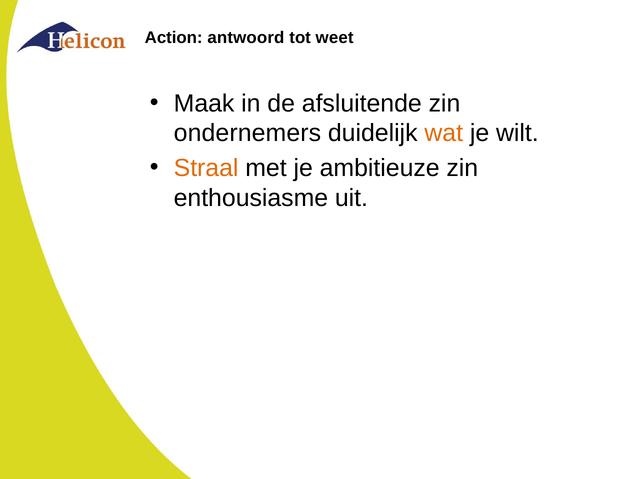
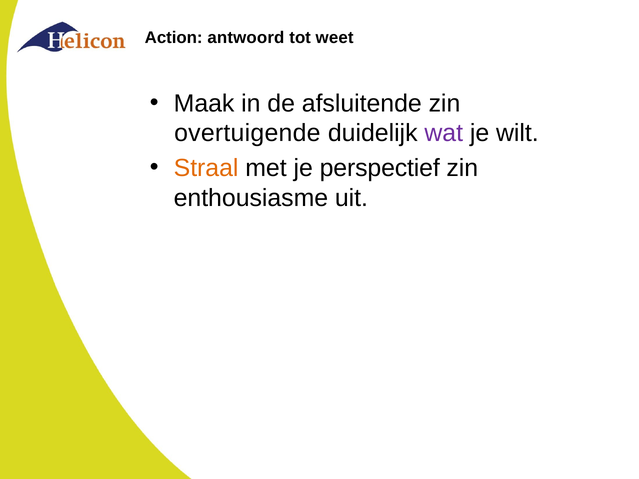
ondernemers: ondernemers -> overtuigende
wat colour: orange -> purple
ambitieuze: ambitieuze -> perspectief
